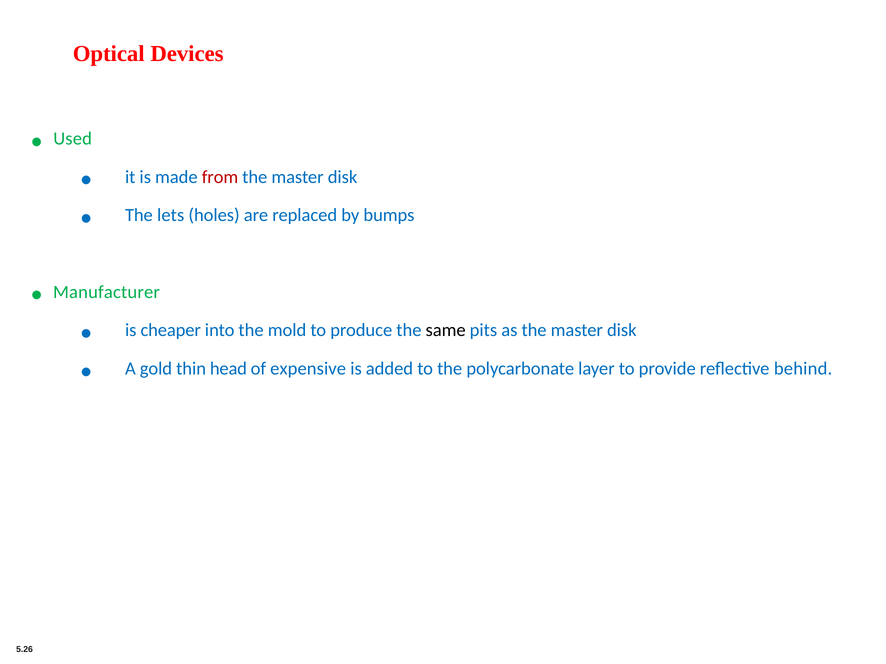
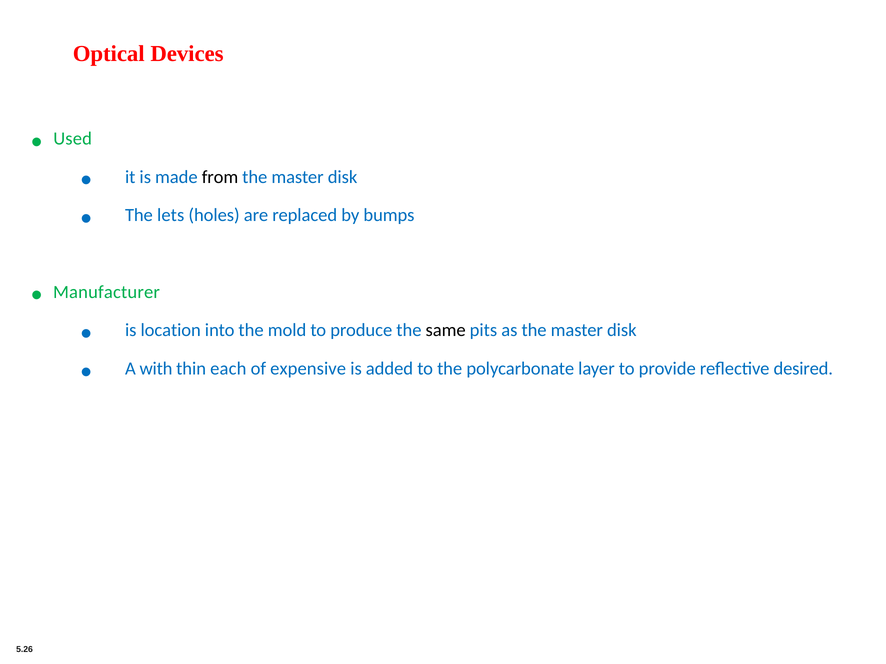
from colour: red -> black
cheaper: cheaper -> location
gold: gold -> with
head: head -> each
behind: behind -> desired
